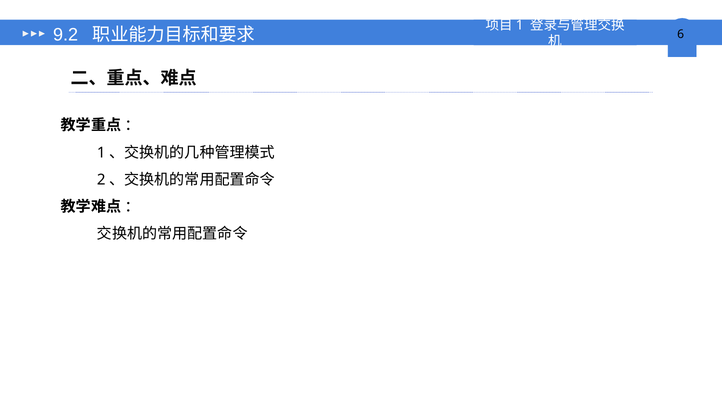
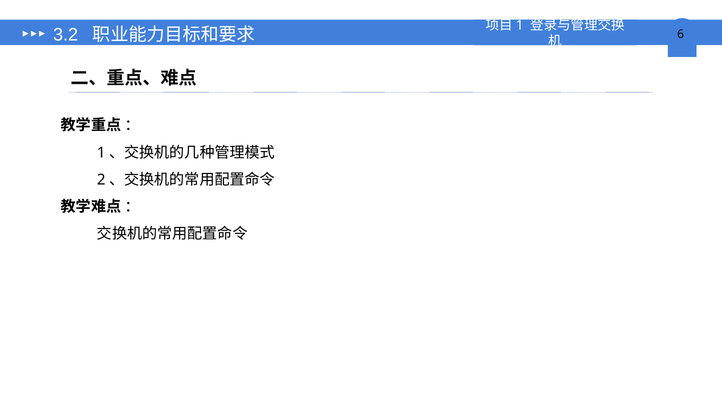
9.2: 9.2 -> 3.2
